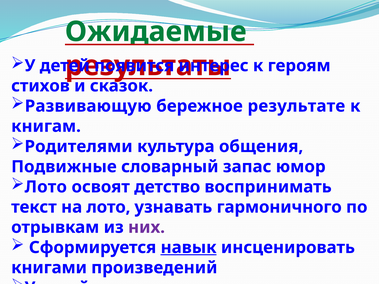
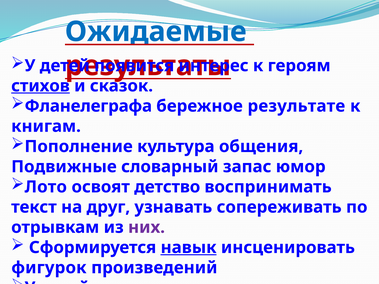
Ожидаемые colour: green -> blue
стихов underline: none -> present
Развивающую: Развивающую -> Фланелеграфа
Родителями: Родителями -> Пополнение
на лото: лото -> друг
гармоничного: гармоничного -> сопереживать
книгами: книгами -> фигурок
